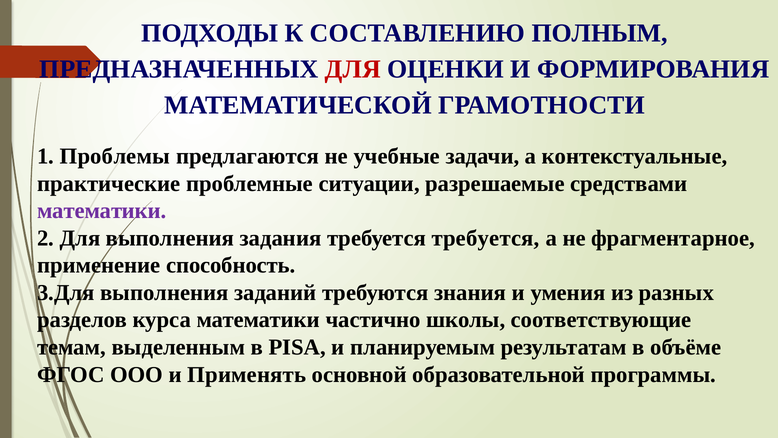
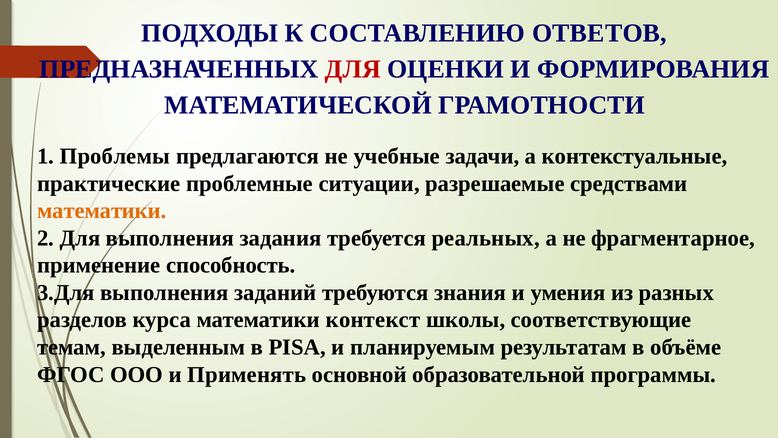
ПОЛНЫМ: ПОЛНЫМ -> ОТВЕТОВ
математики at (102, 211) colour: purple -> orange
требуется требуется: требуется -> реальных
частично: частично -> контекст
